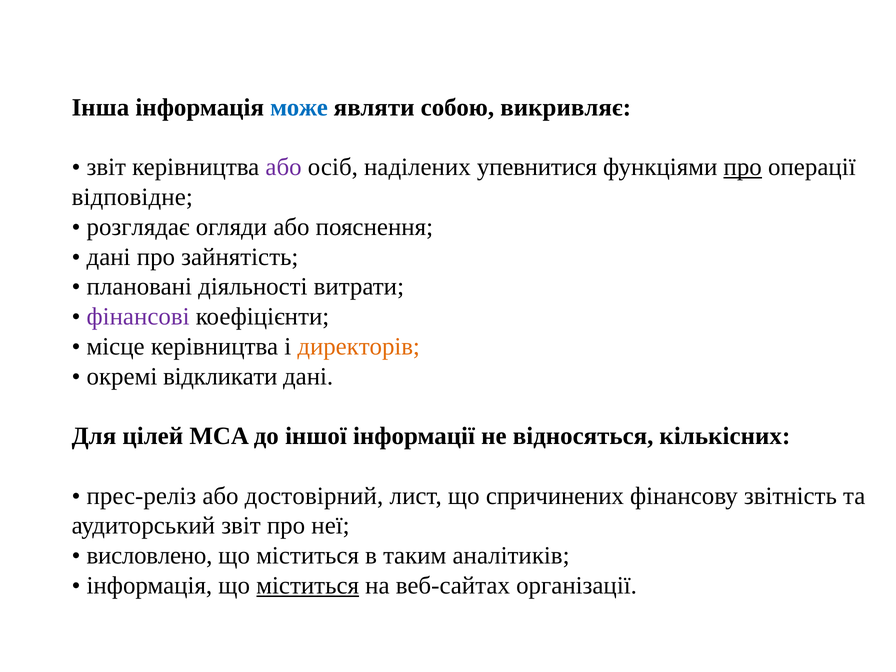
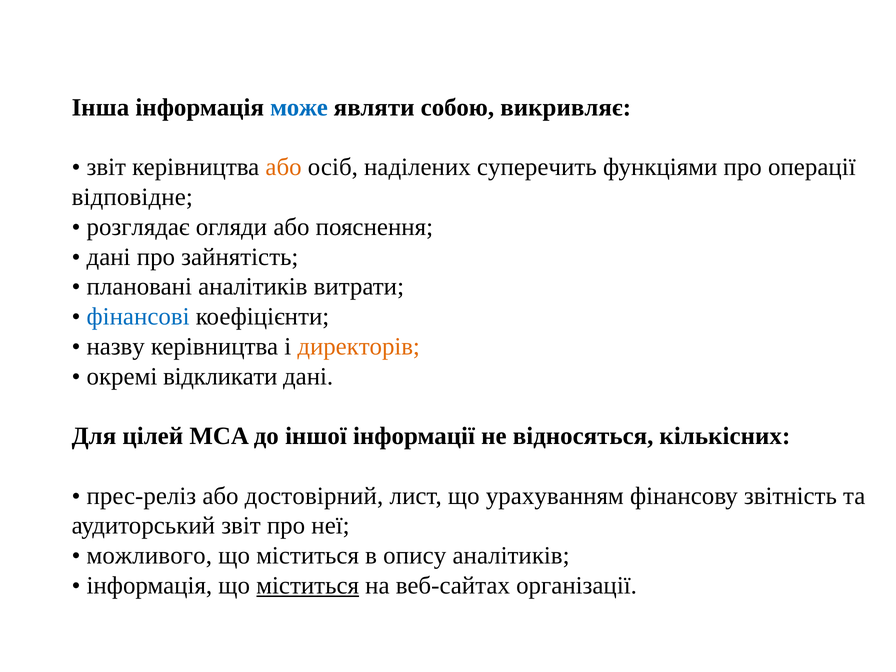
або at (284, 167) colour: purple -> orange
упевнитися: упевнитися -> суперечить
про at (743, 167) underline: present -> none
плановані діяльності: діяльності -> аналітиків
фінансові colour: purple -> blue
місце: місце -> назву
спричинених: спричинених -> урахуванням
висловлено: висловлено -> можливого
таким: таким -> опису
